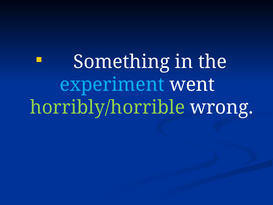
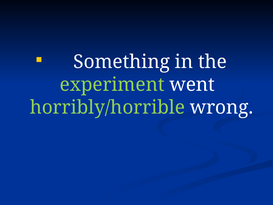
experiment colour: light blue -> light green
